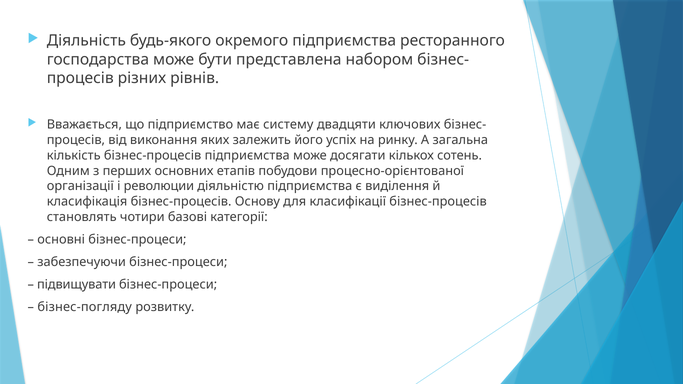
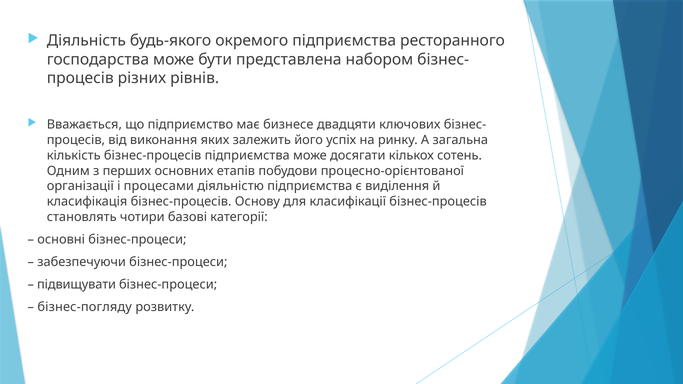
систему: систему -> бизнесе
революции: революции -> процесами
